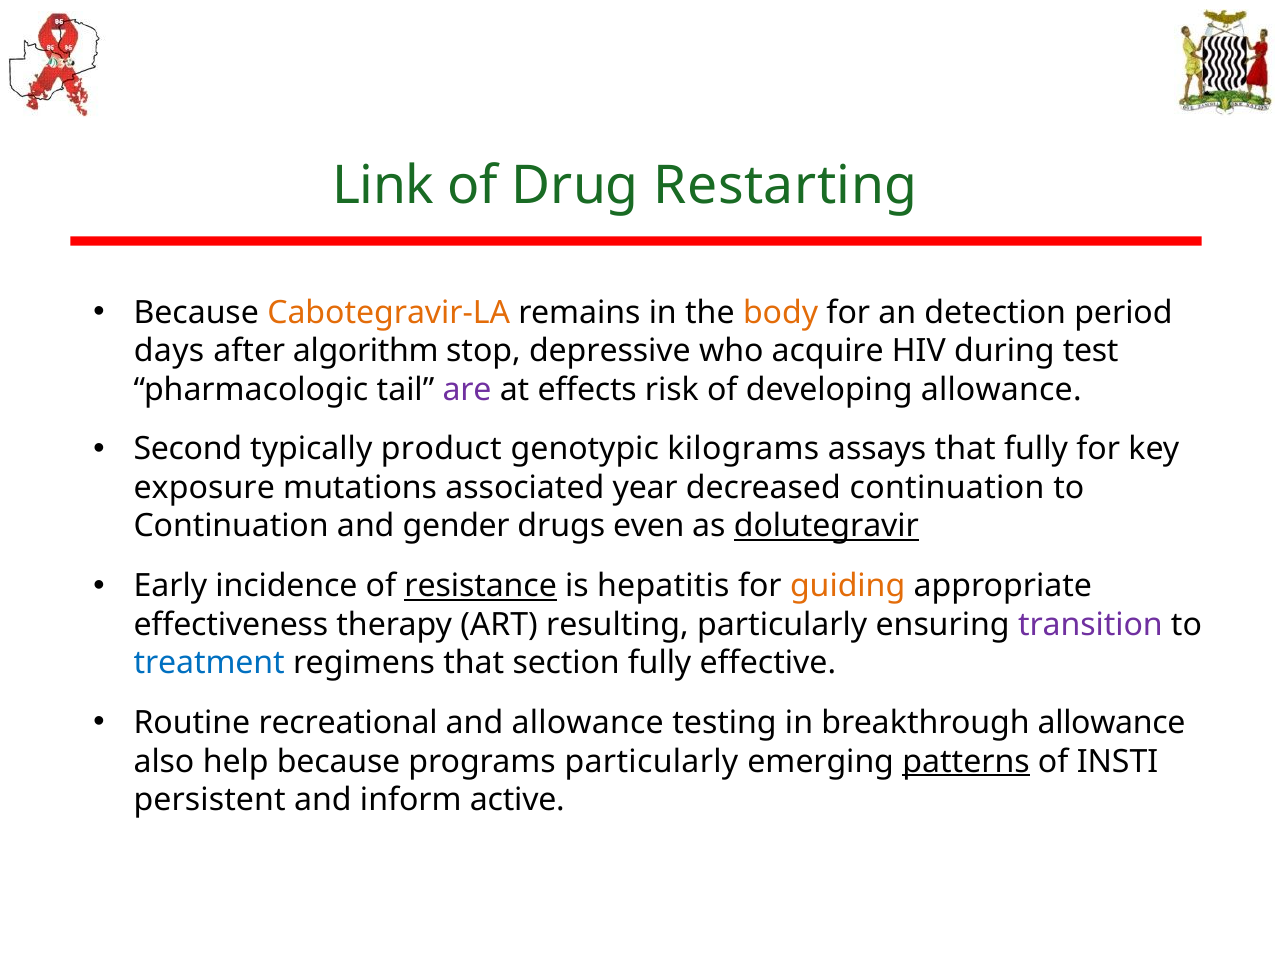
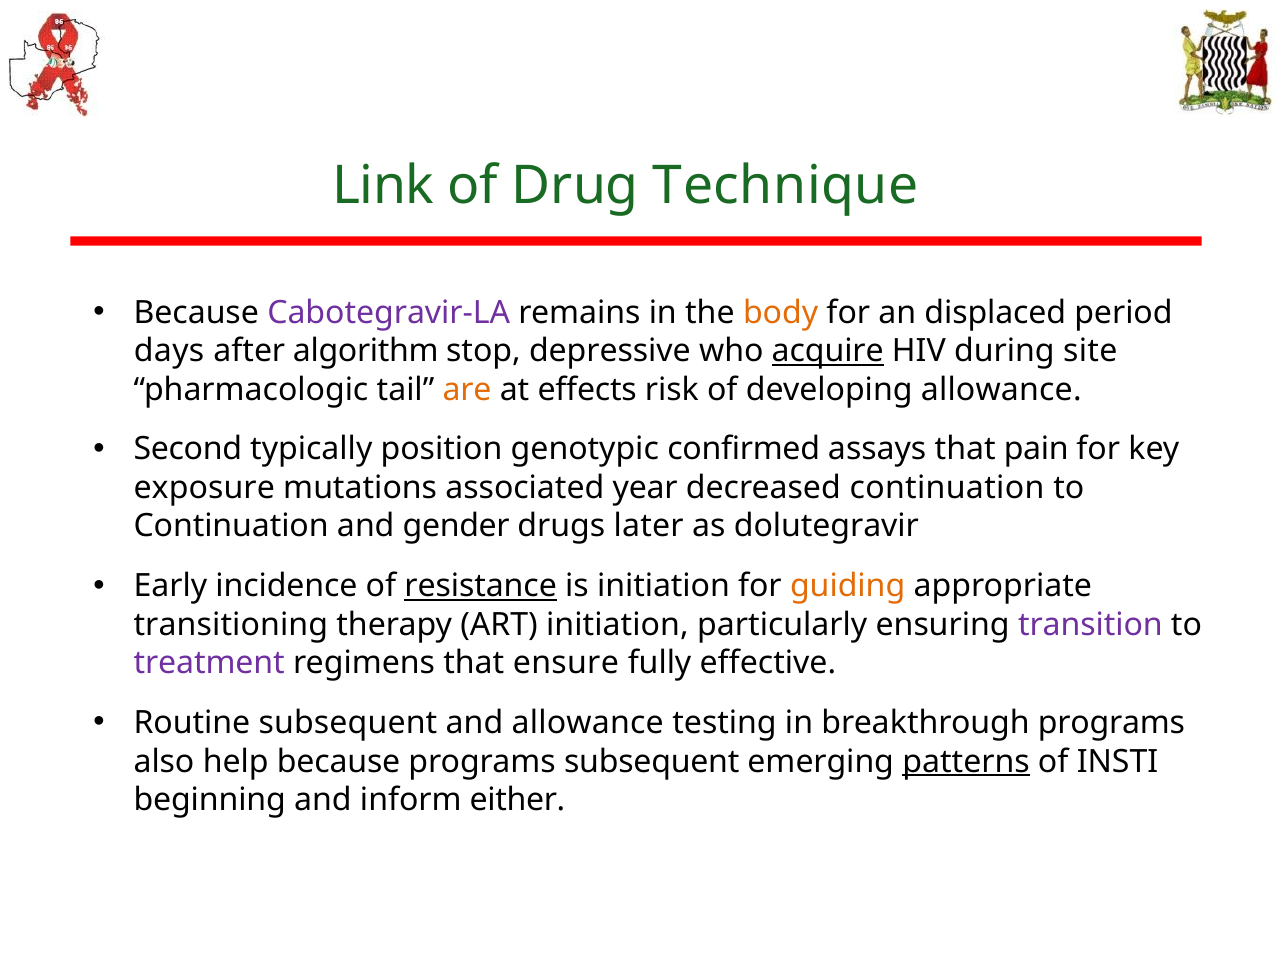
Restarting: Restarting -> Technique
Cabotegravir-LA colour: orange -> purple
detection: detection -> displaced
acquire underline: none -> present
test: test -> site
are colour: purple -> orange
product: product -> position
kilograms: kilograms -> confirmed
that fully: fully -> pain
even: even -> later
dolutegravir underline: present -> none
is hepatitis: hepatitis -> initiation
effectiveness: effectiveness -> transitioning
ART resulting: resulting -> initiation
treatment colour: blue -> purple
section: section -> ensure
Routine recreational: recreational -> subsequent
breakthrough allowance: allowance -> programs
programs particularly: particularly -> subsequent
persistent: persistent -> beginning
active: active -> either
